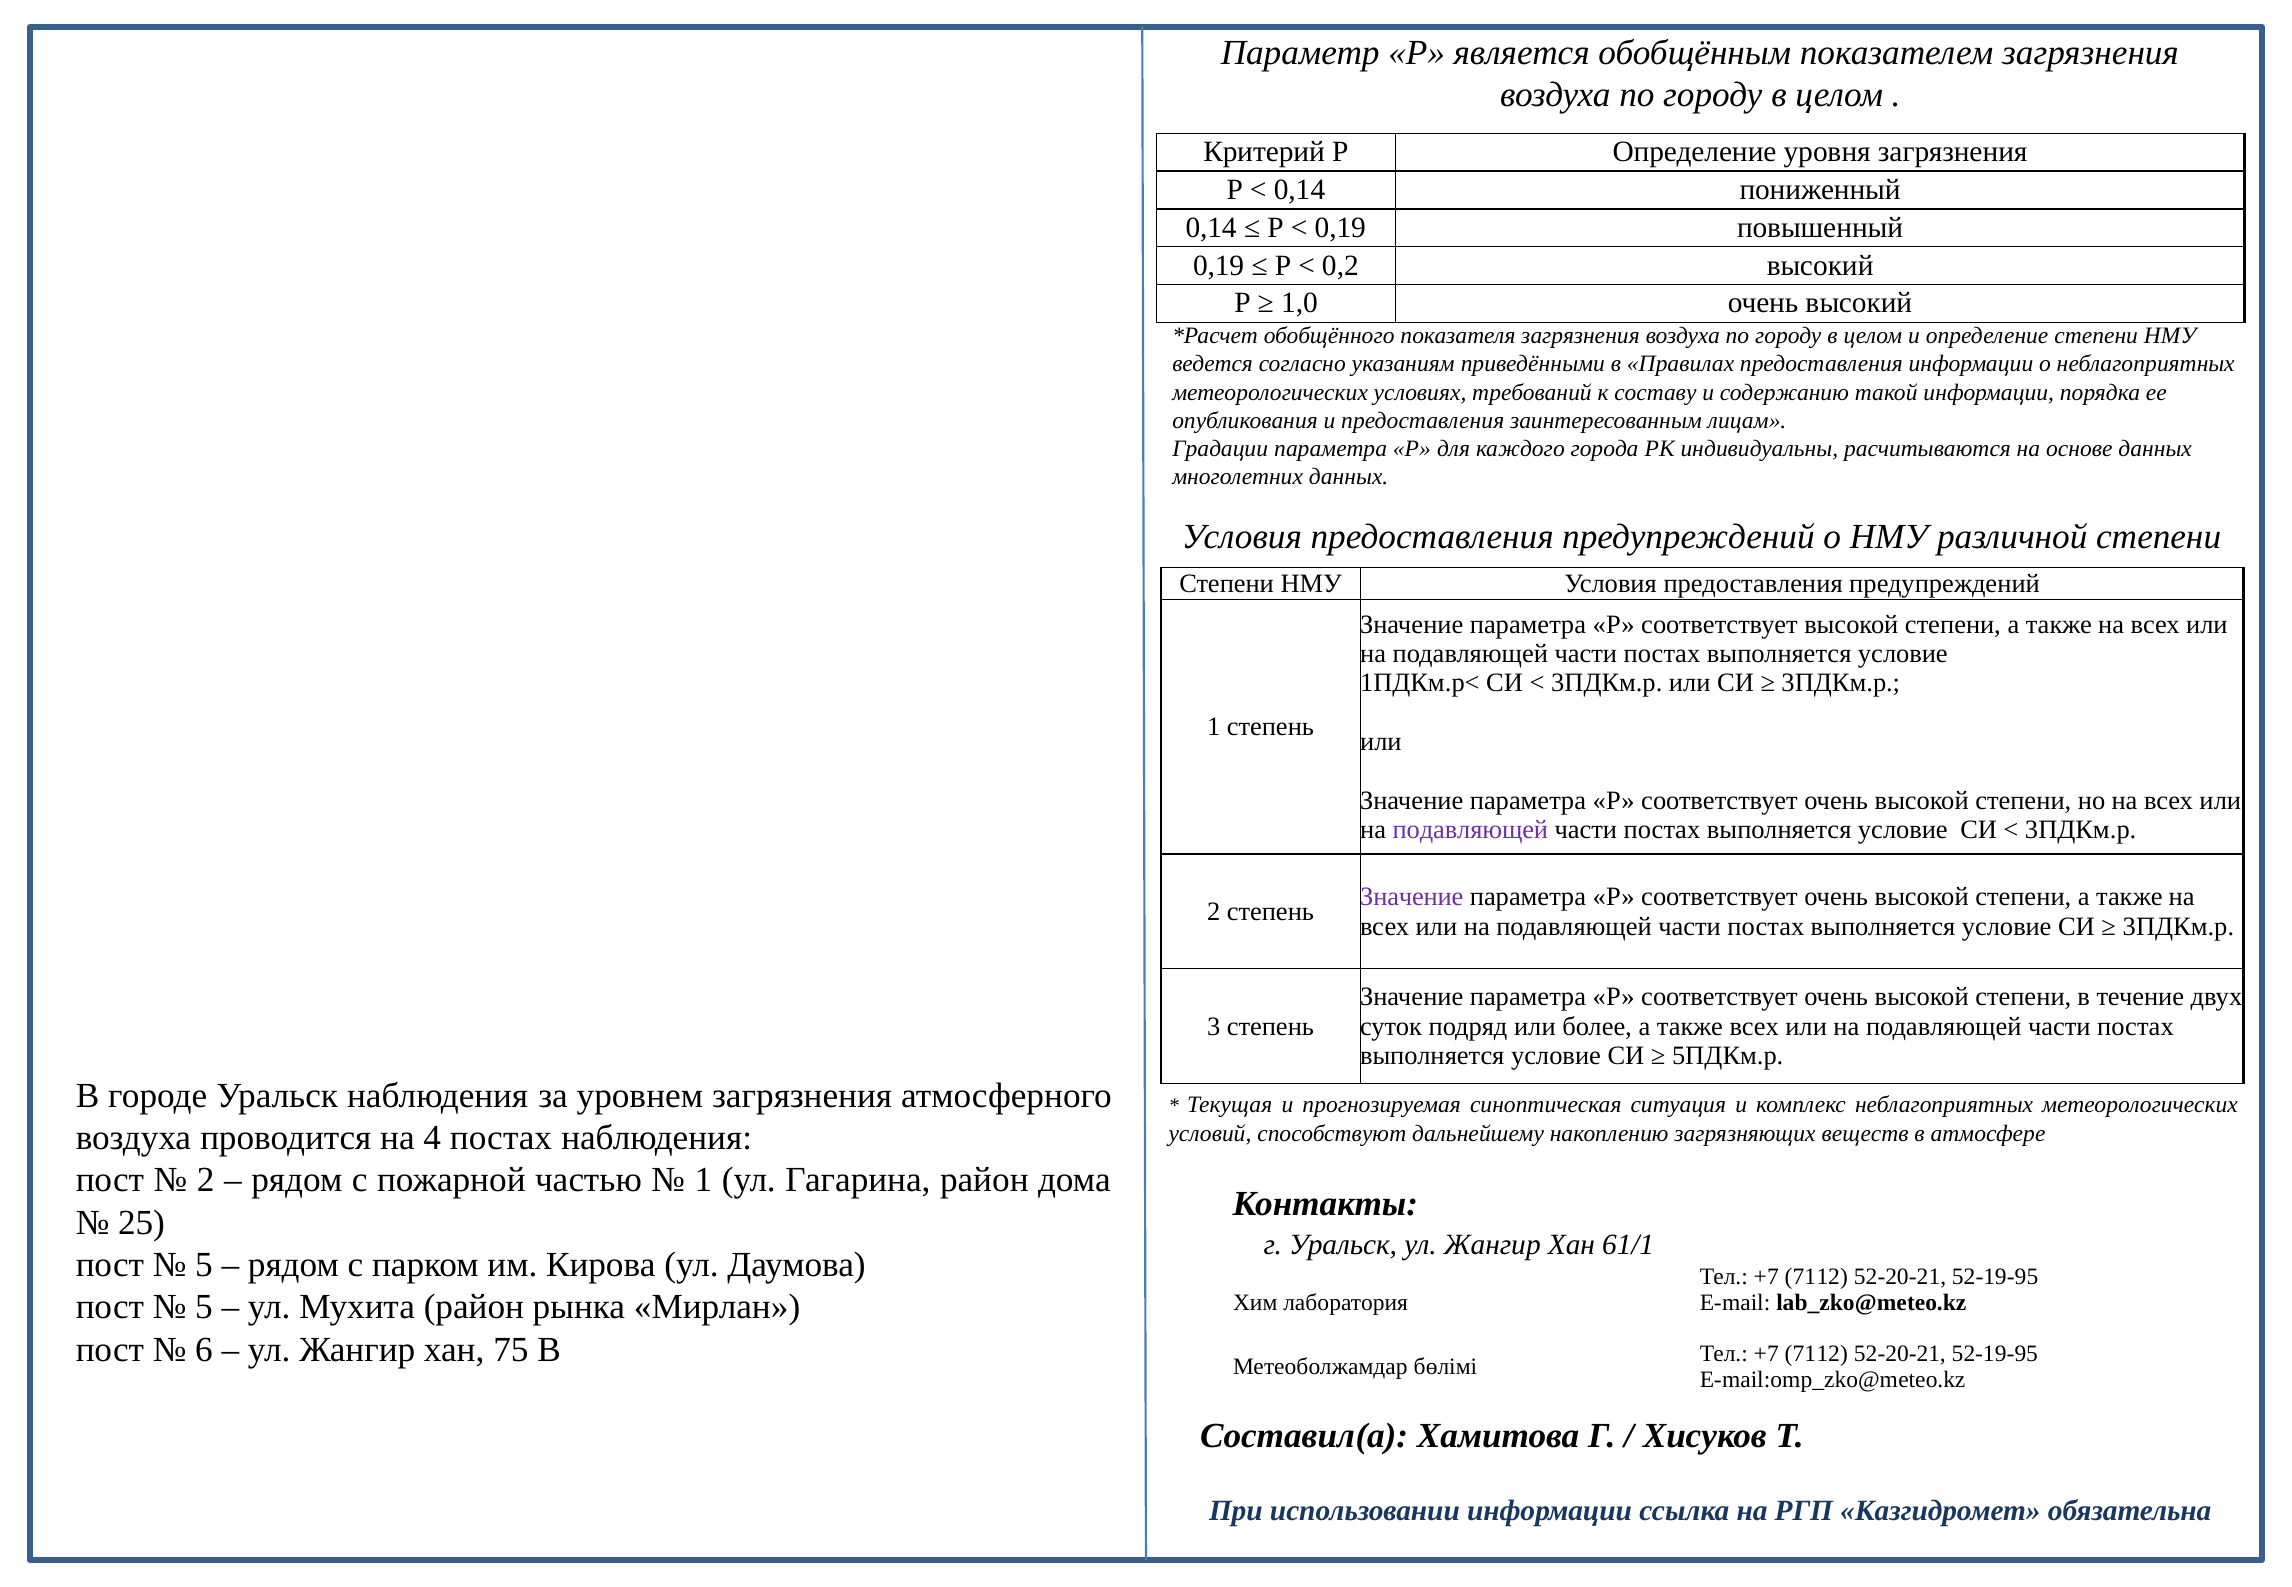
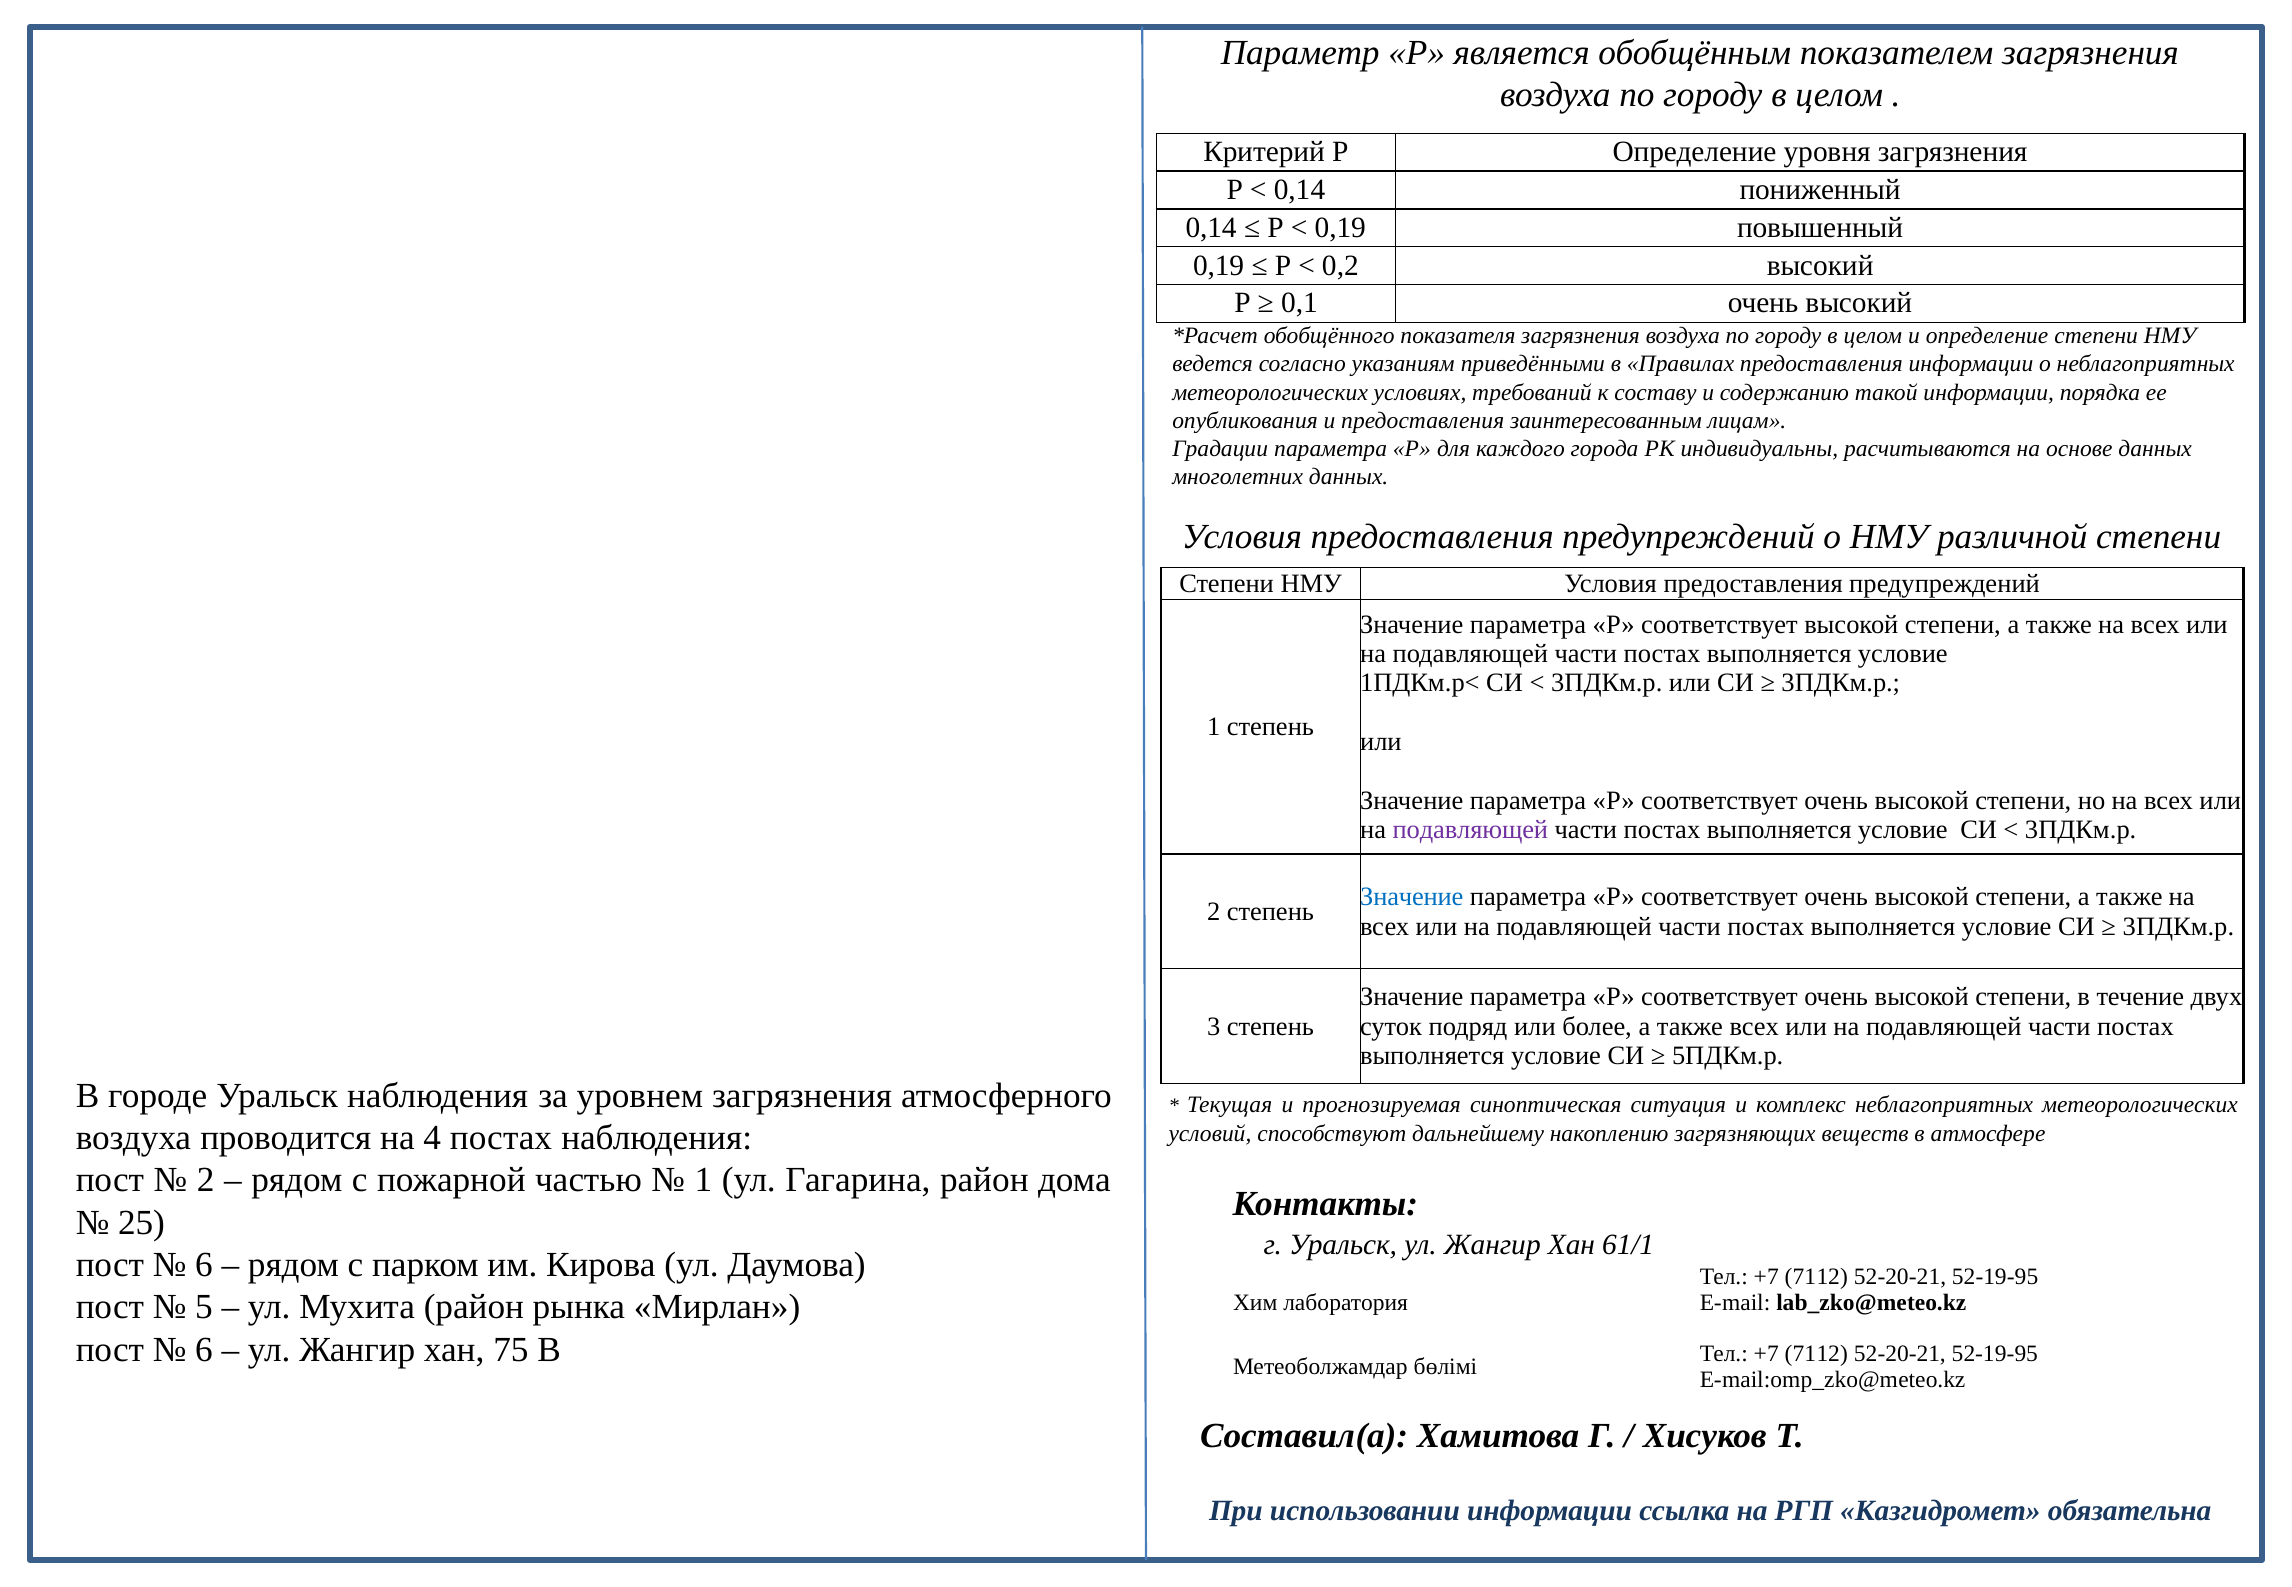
1,0: 1,0 -> 0,1
Значение at (1412, 897) colour: purple -> blue
5 at (204, 1265): 5 -> 6
